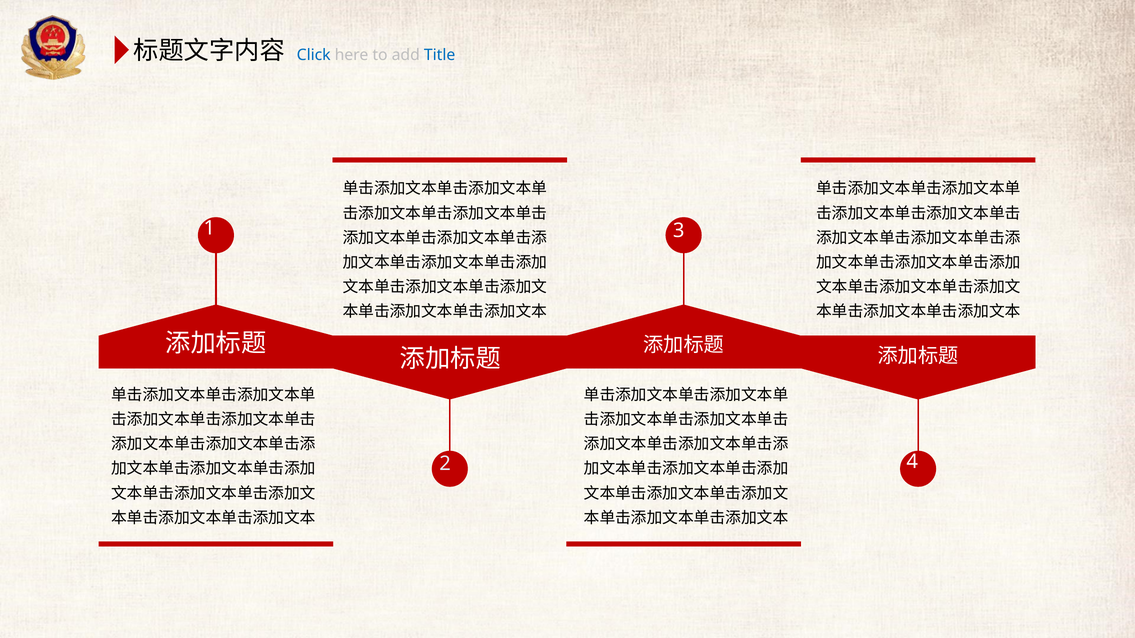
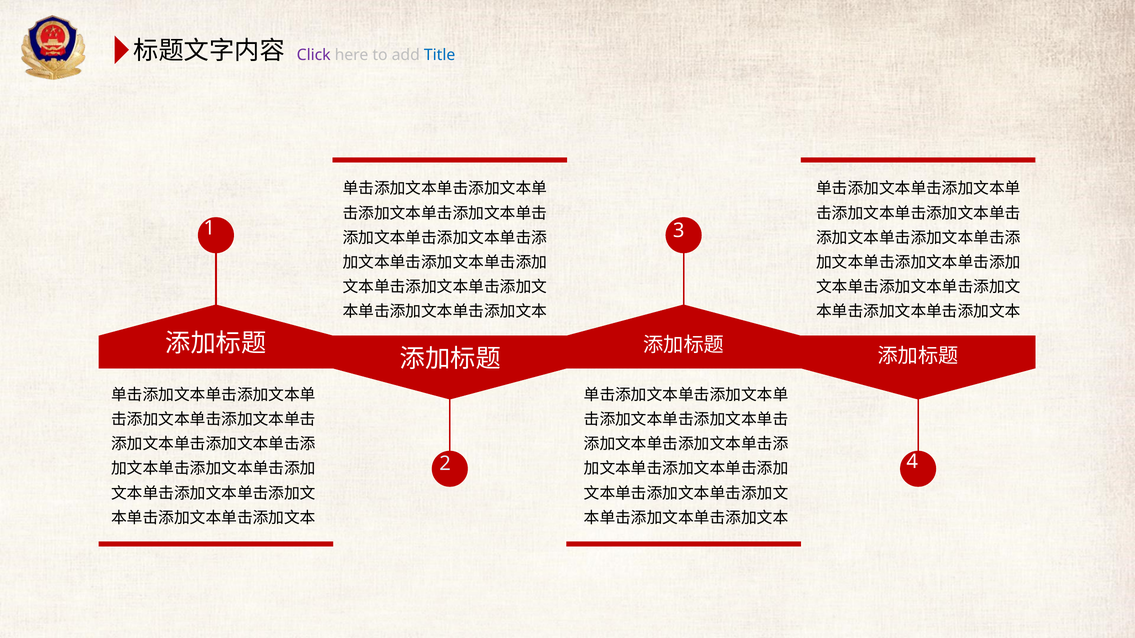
Click colour: blue -> purple
